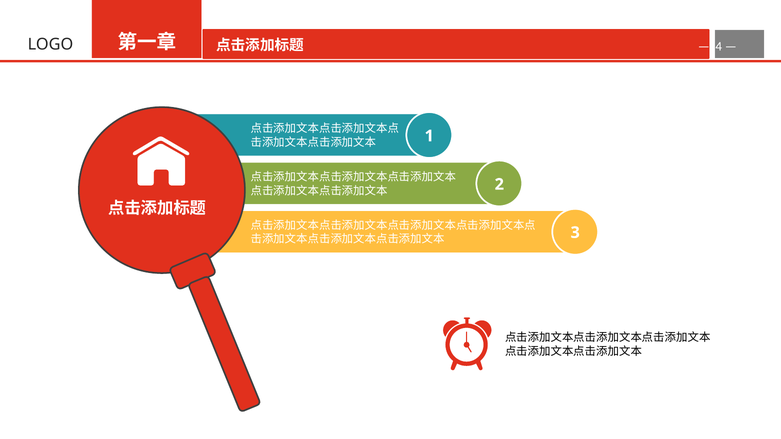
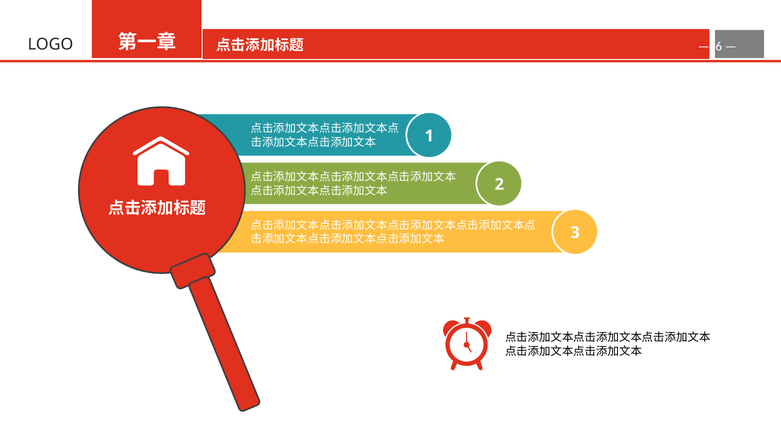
4: 4 -> 6
